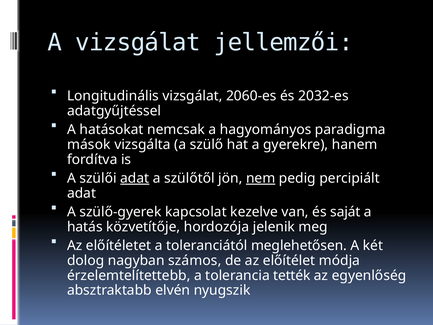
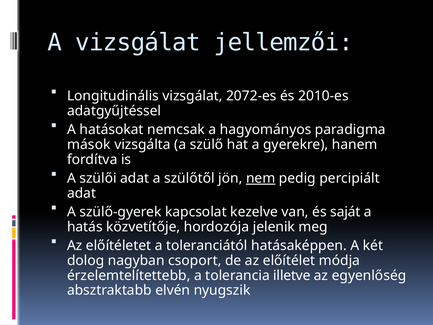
2060-es: 2060-es -> 2072-es
2032-es: 2032-es -> 2010-es
adat at (135, 178) underline: present -> none
meglehetősen: meglehetősen -> hatásaképpen
számos: számos -> csoport
tették: tették -> illetve
